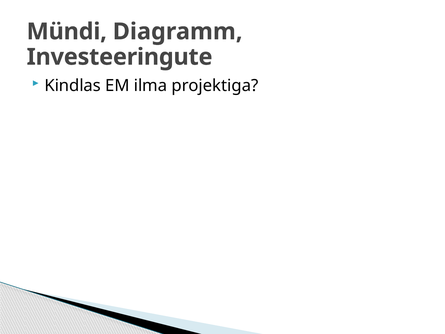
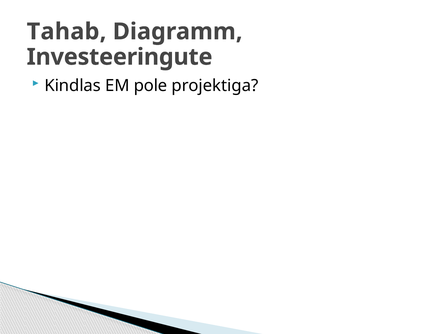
Mündi: Mündi -> Tahab
ilma: ilma -> pole
